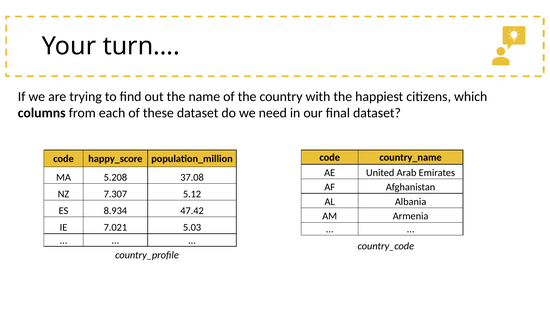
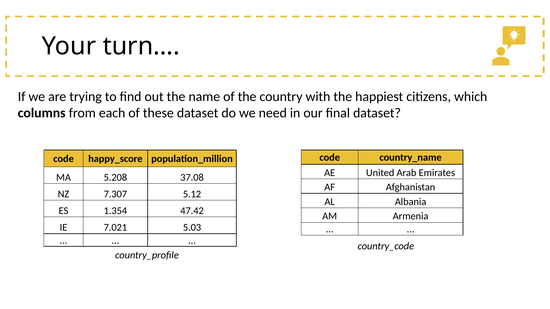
8.934: 8.934 -> 1.354
